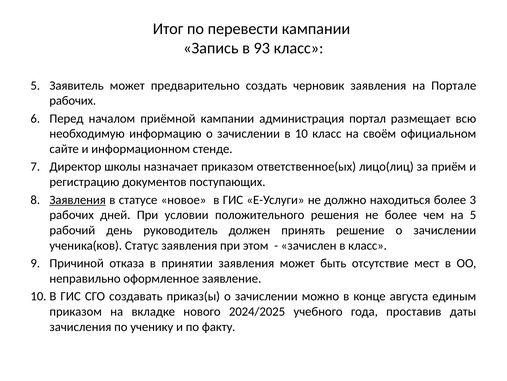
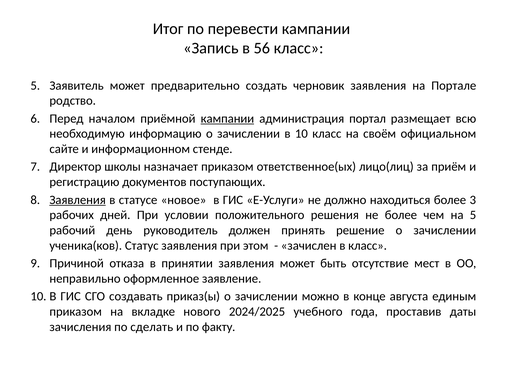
93: 93 -> 56
рабочих at (73, 101): рабочих -> родство
кампании at (227, 118) underline: none -> present
ученику: ученику -> сделать
